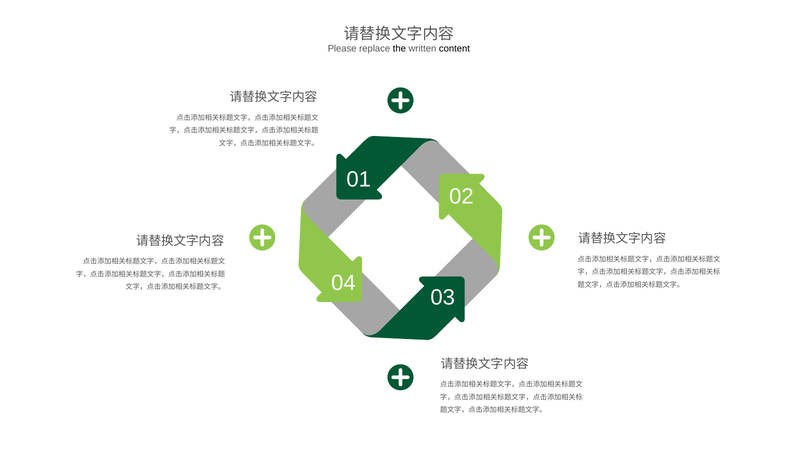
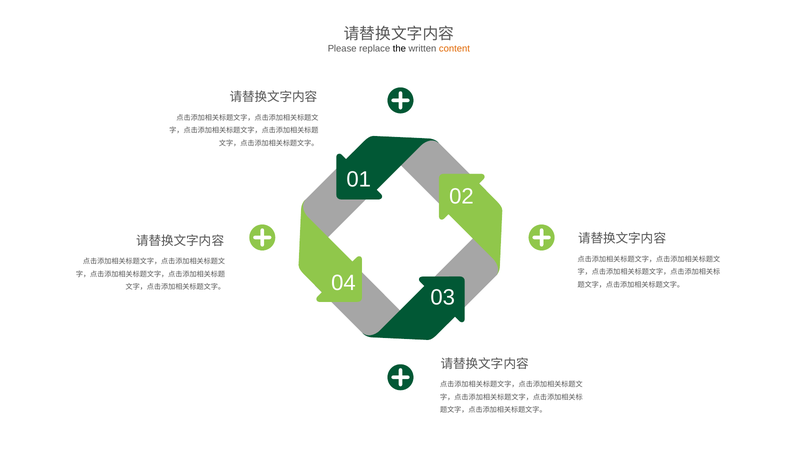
content colour: black -> orange
